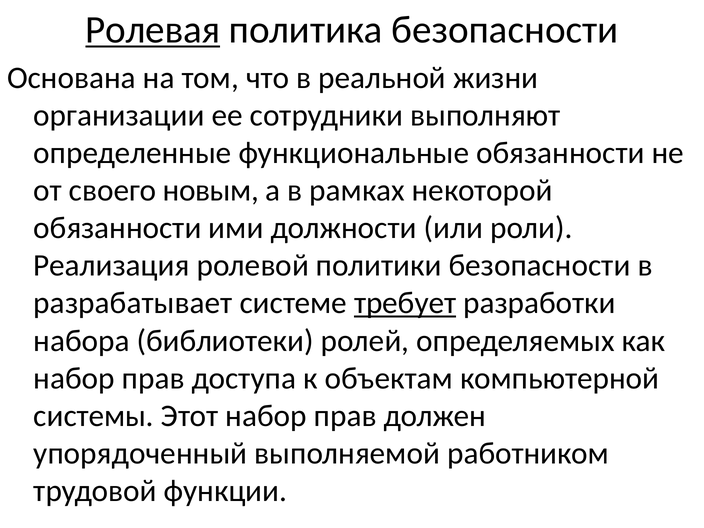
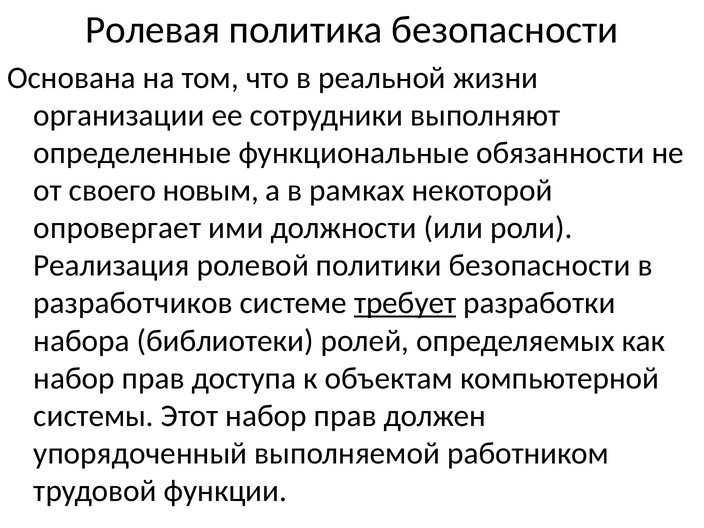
Ролевая underline: present -> none
обязанности at (117, 228): обязанности -> опровергает
разрабатывает: разрабатывает -> разработчиков
